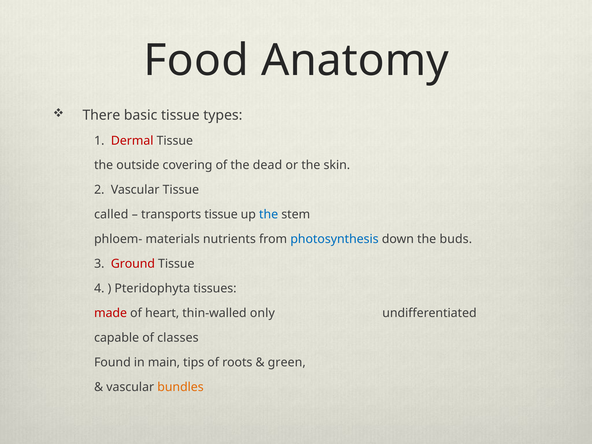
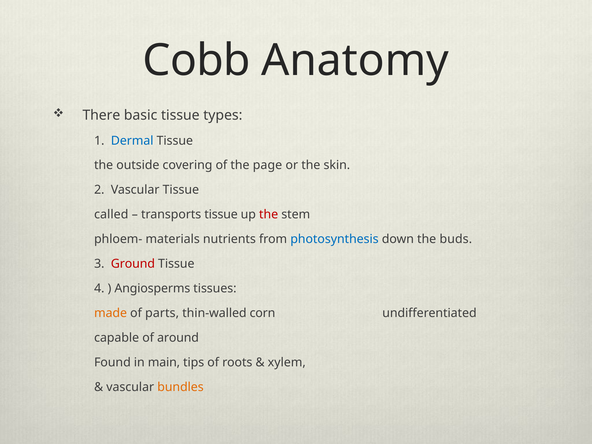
Food: Food -> Cobb
Dermal colour: red -> blue
dead: dead -> page
the at (269, 215) colour: blue -> red
Pteridophyta: Pteridophyta -> Angiosperms
made colour: red -> orange
heart: heart -> parts
only: only -> corn
classes: classes -> around
green: green -> xylem
